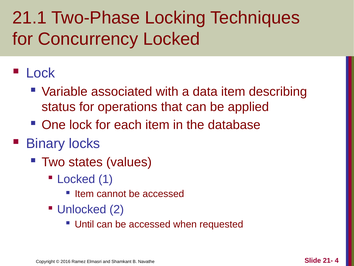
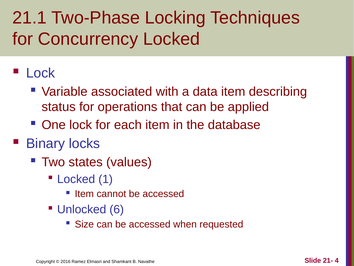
2: 2 -> 6
Until: Until -> Size
